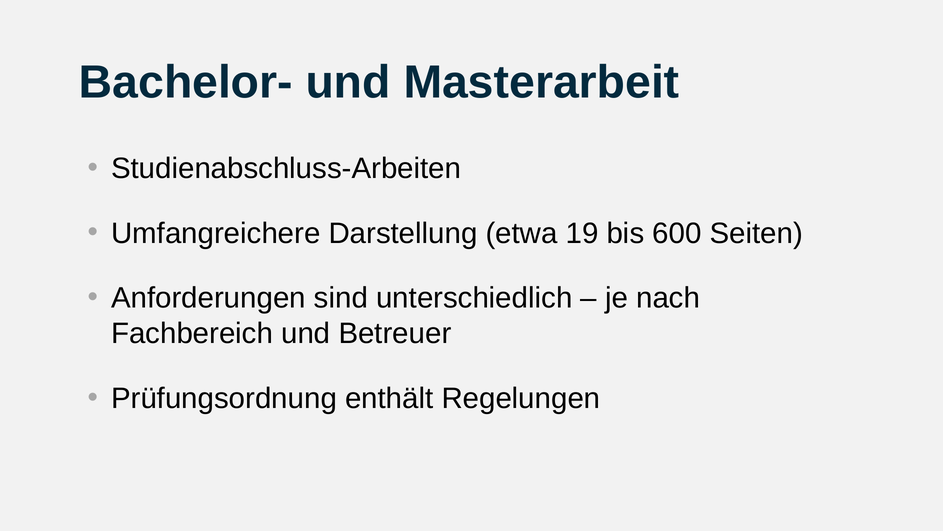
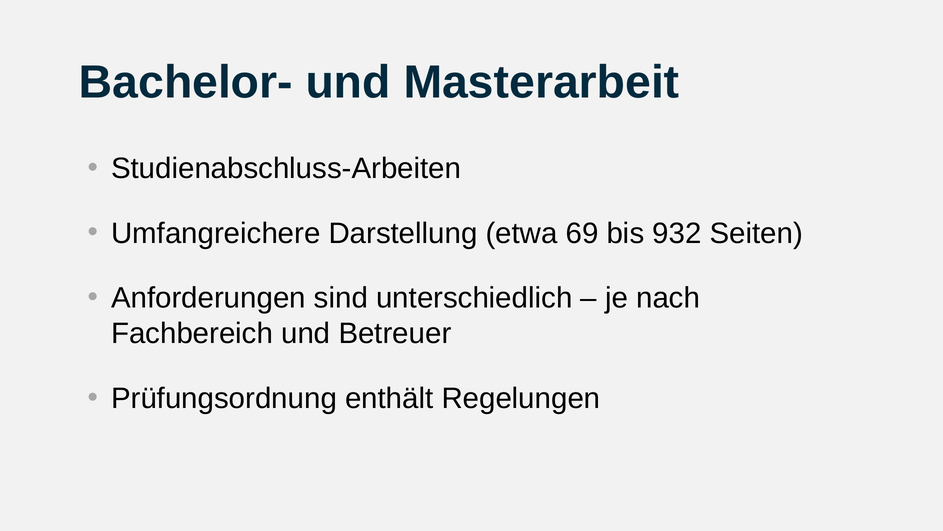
19: 19 -> 69
600: 600 -> 932
